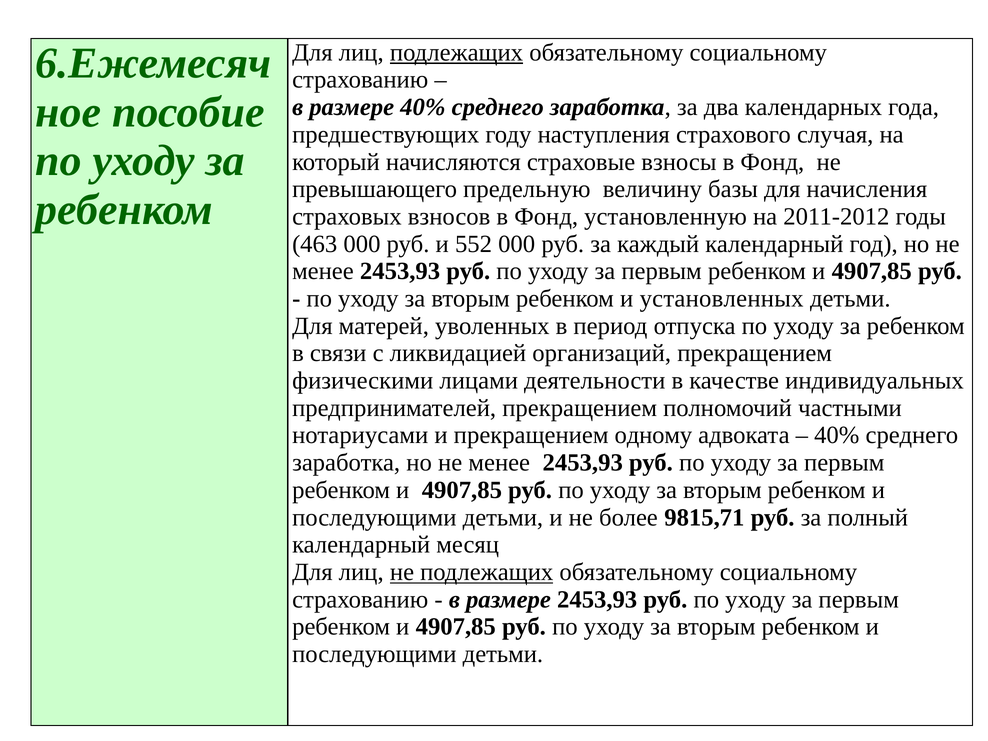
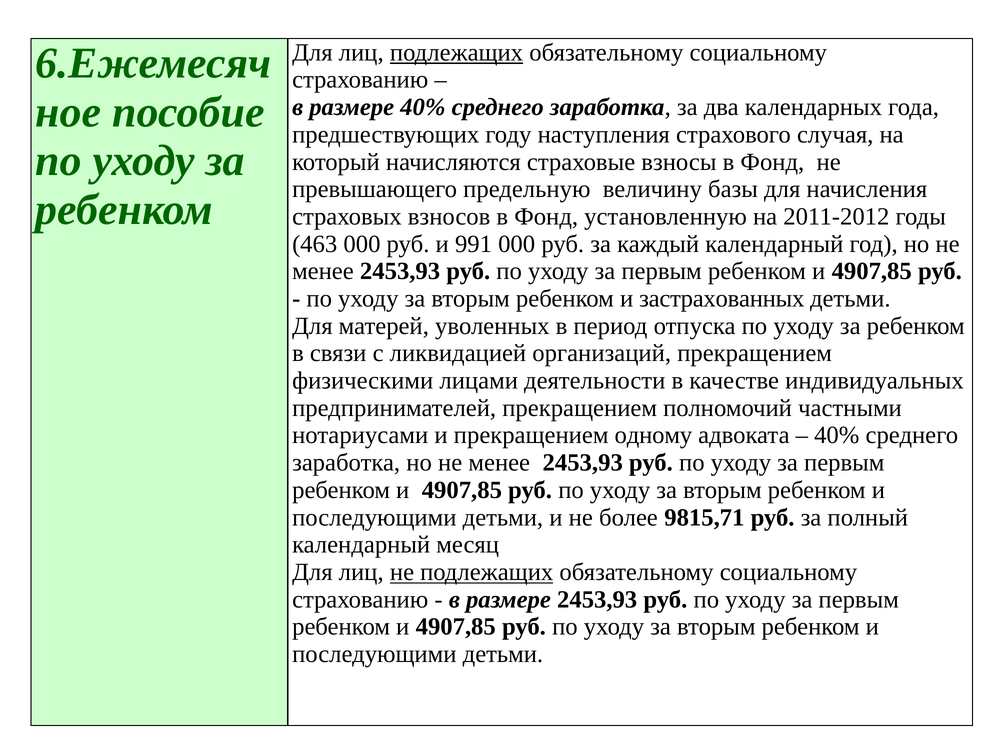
552: 552 -> 991
установленных: установленных -> застрахованных
